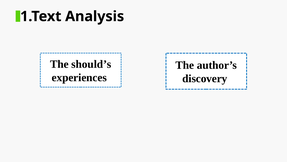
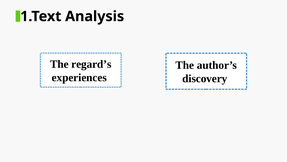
should’s: should’s -> regard’s
